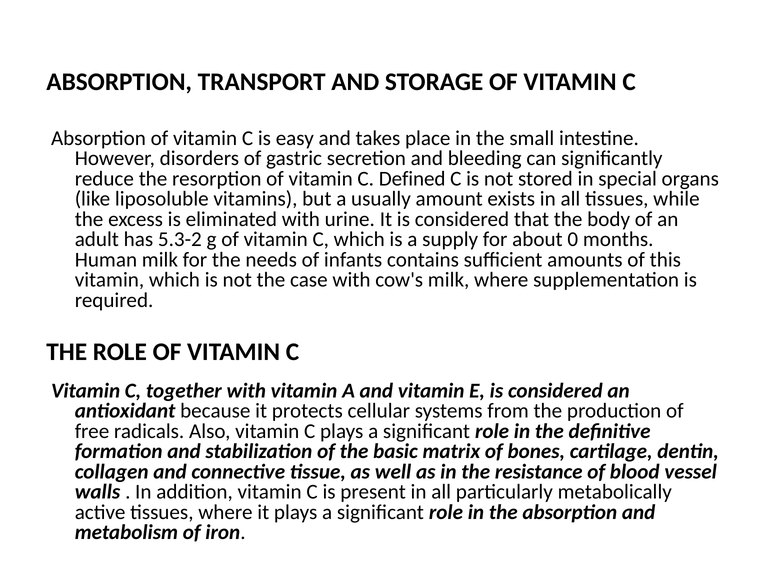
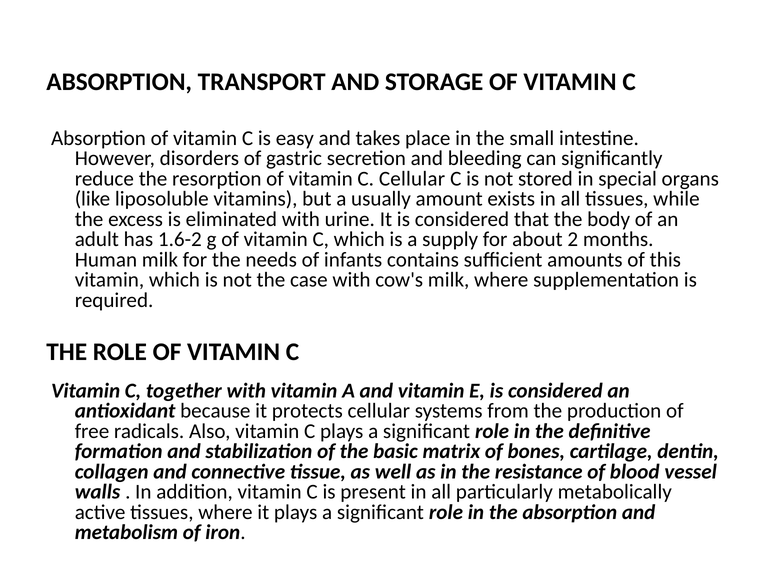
C Defined: Defined -> Cellular
5.3-2: 5.3-2 -> 1.6-2
0: 0 -> 2
